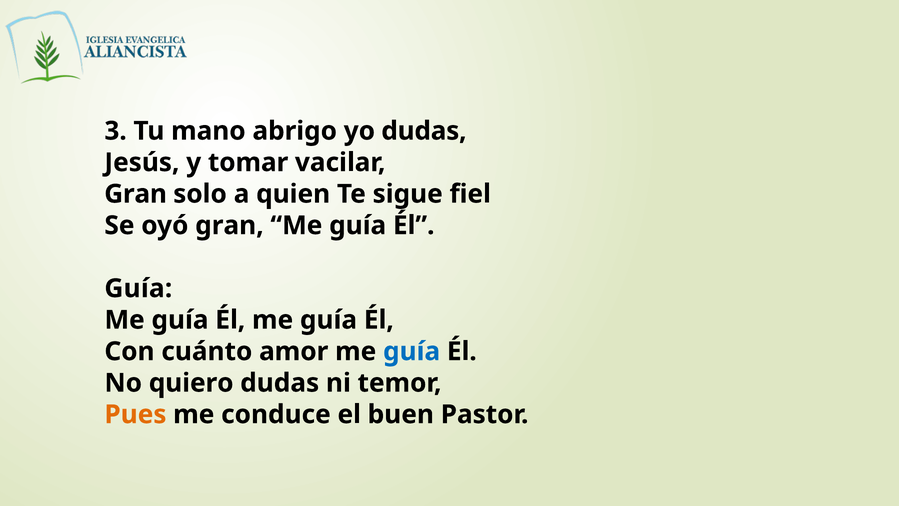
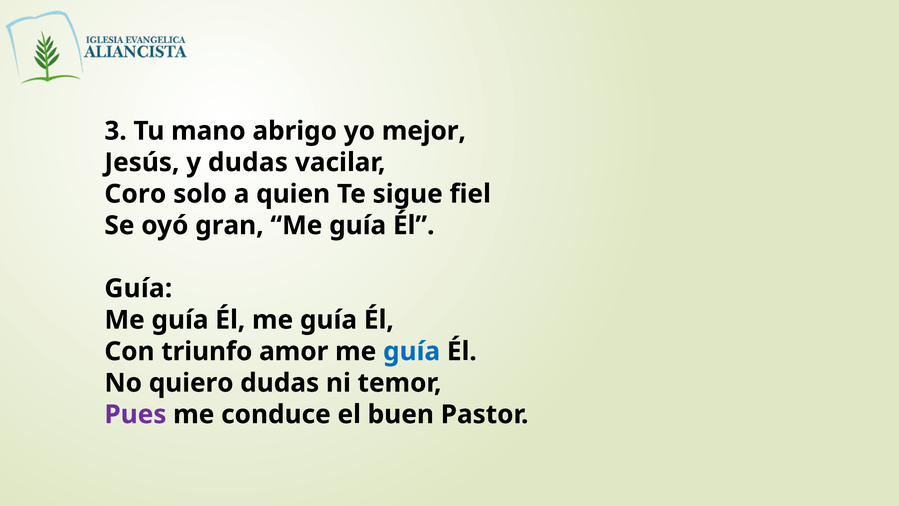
yo dudas: dudas -> mejor
y tomar: tomar -> dudas
Gran at (136, 194): Gran -> Coro
cuánto: cuánto -> triunfo
Pues colour: orange -> purple
